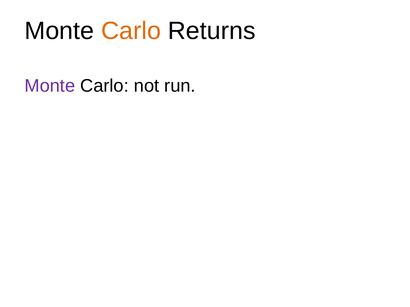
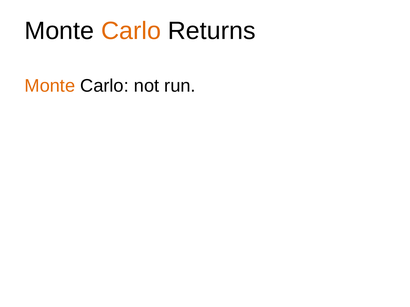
Monte at (50, 86) colour: purple -> orange
